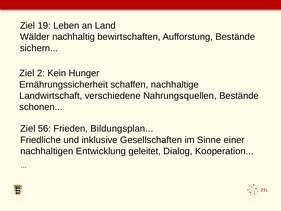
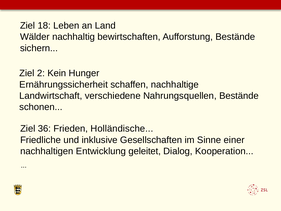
19: 19 -> 18
56: 56 -> 36
Bildungsplan: Bildungsplan -> Holländische
